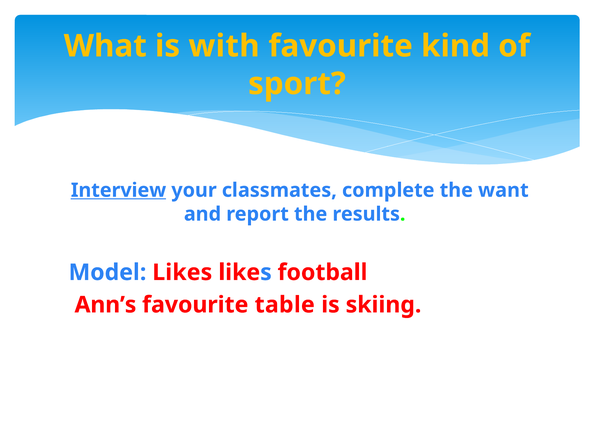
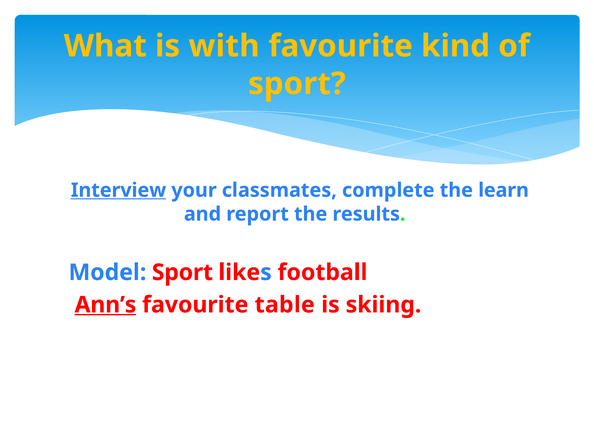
want: want -> learn
Model Likes: Likes -> Sport
Ann’s underline: none -> present
